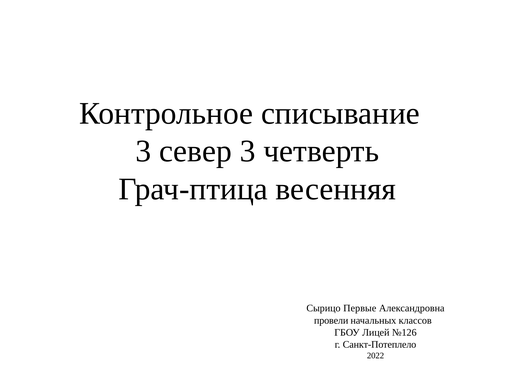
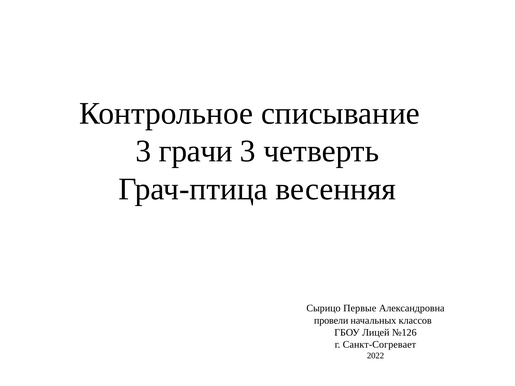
север: север -> грачи
Санкт-Потеплело: Санкт-Потеплело -> Санкт-Согревает
